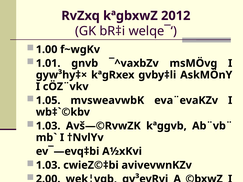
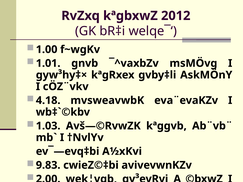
1.05: 1.05 -> 4.18
1.03 at (48, 165): 1.03 -> 9.83
